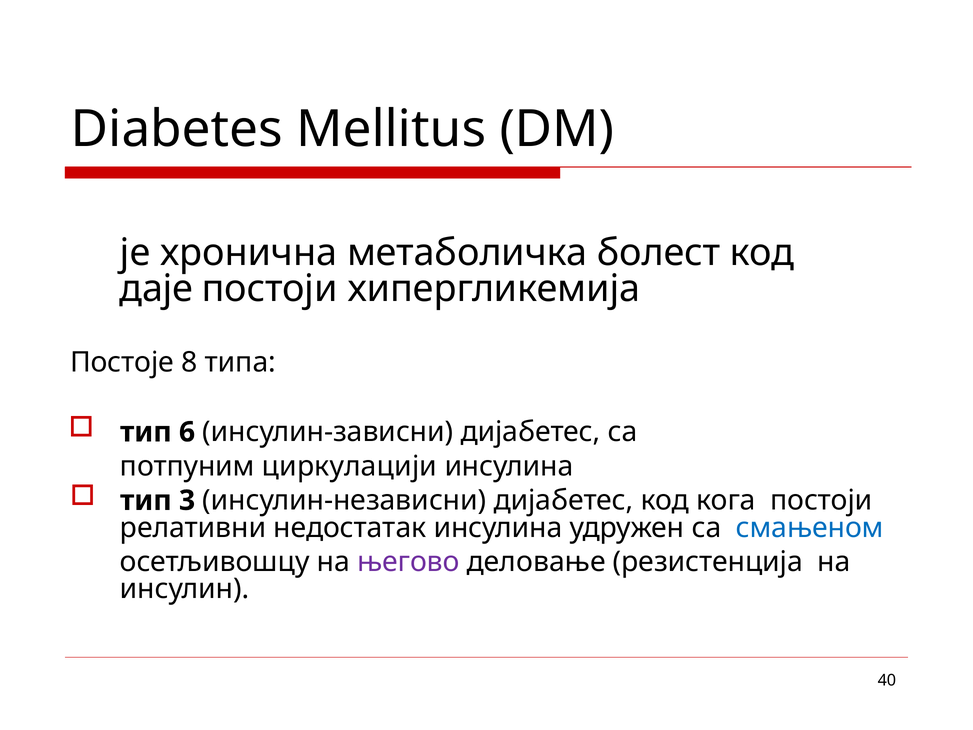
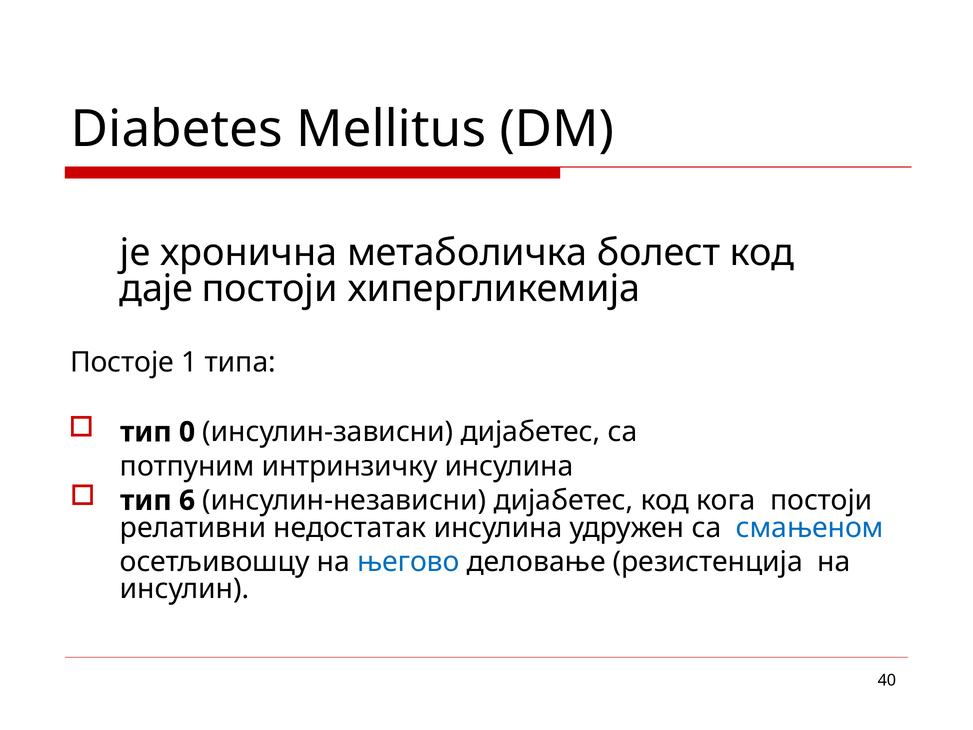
8: 8 -> 1
6: 6 -> 0
циркулацији: циркулацији -> интринзичку
3: 3 -> 6
његово colour: purple -> blue
